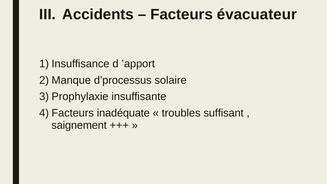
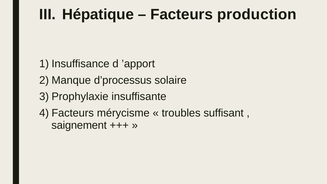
Accidents: Accidents -> Hépatique
évacuateur: évacuateur -> production
inadéquate: inadéquate -> mérycisme
